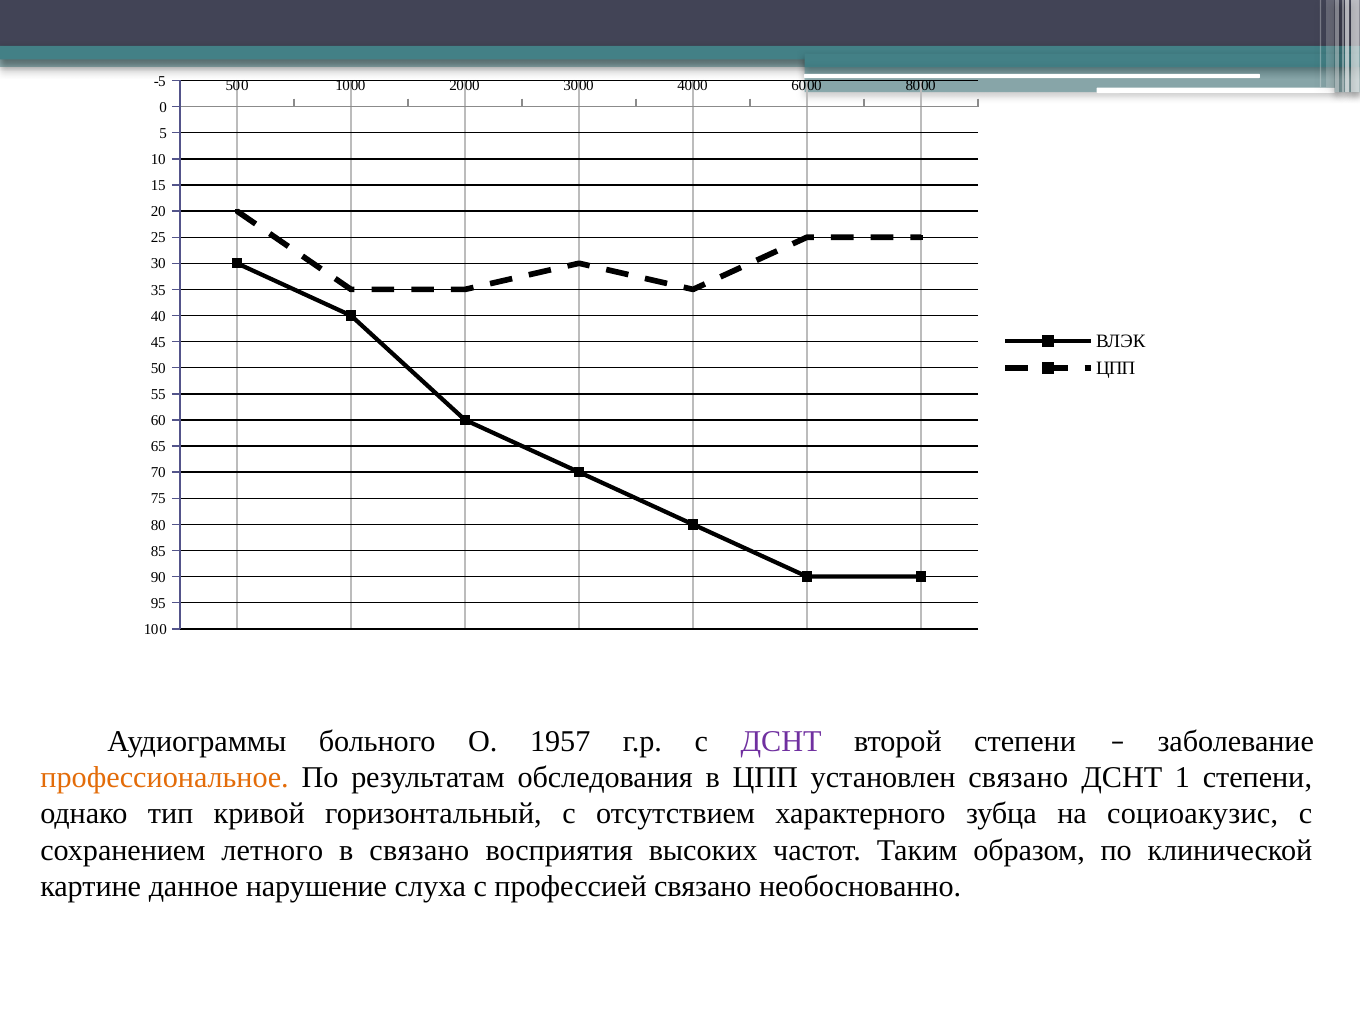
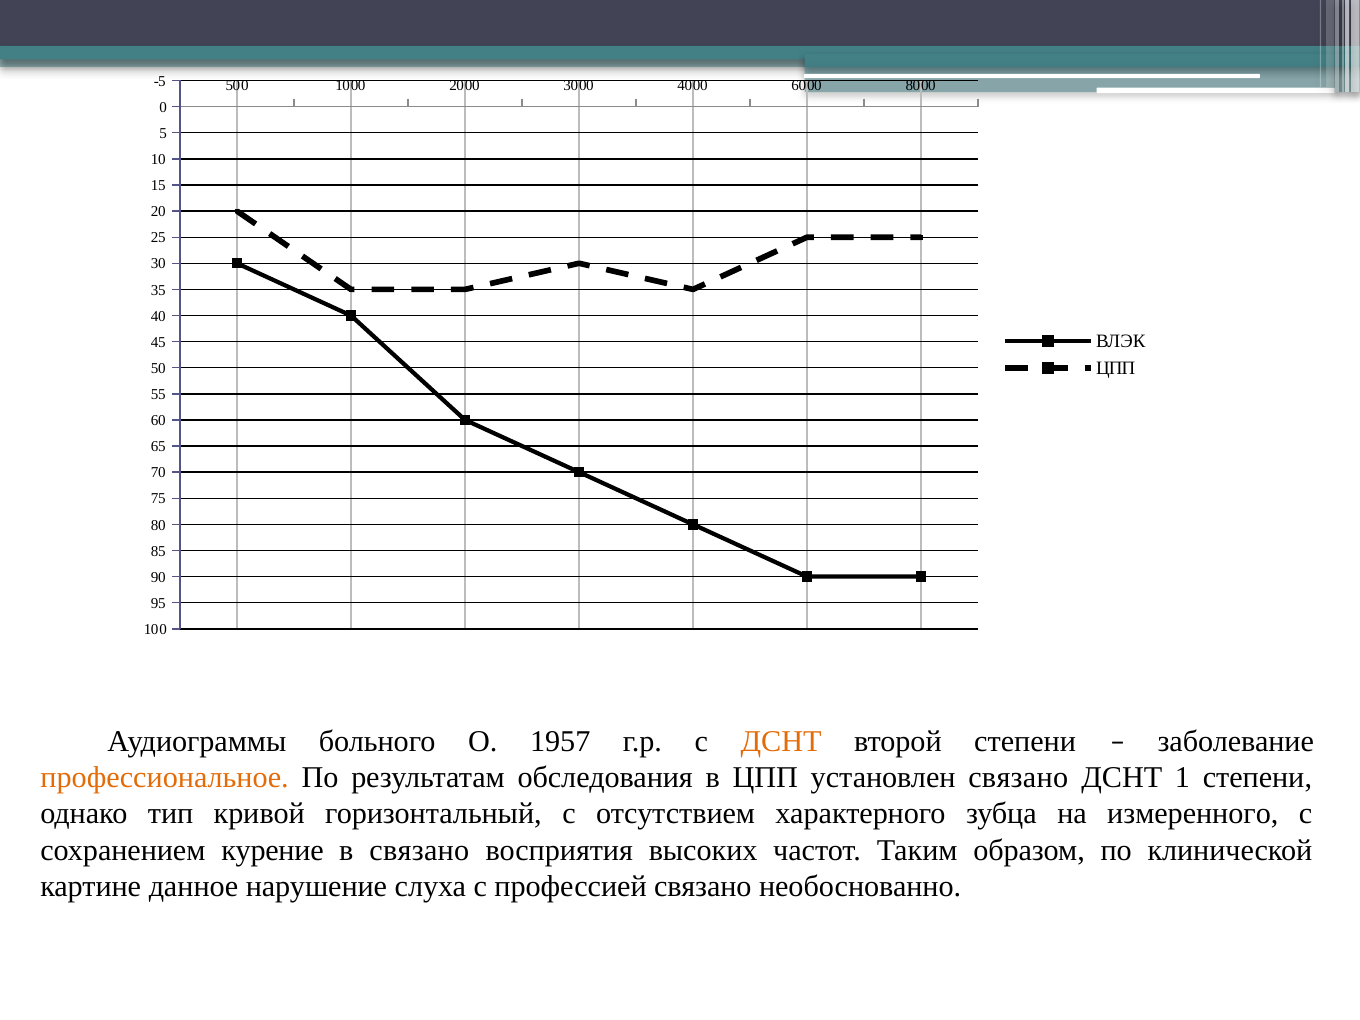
ДСНТ at (781, 741) colour: purple -> orange
социоакузис: социоакузис -> измеренного
летного: летного -> курение
